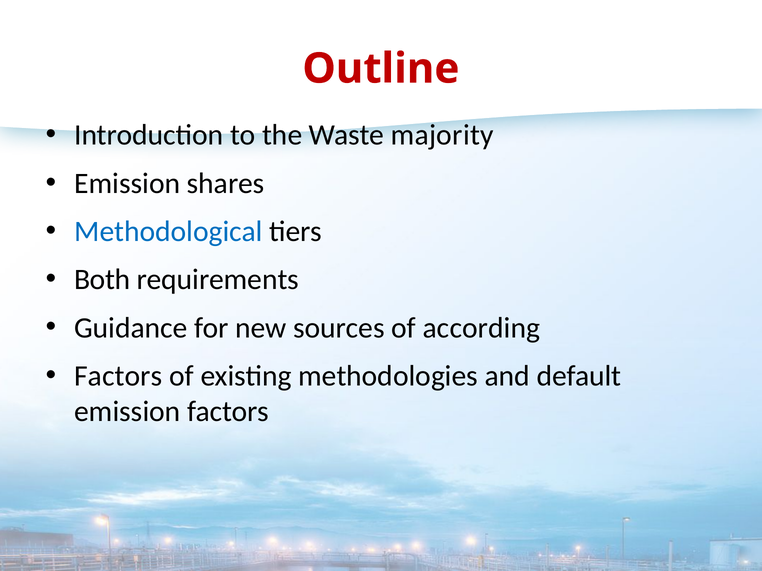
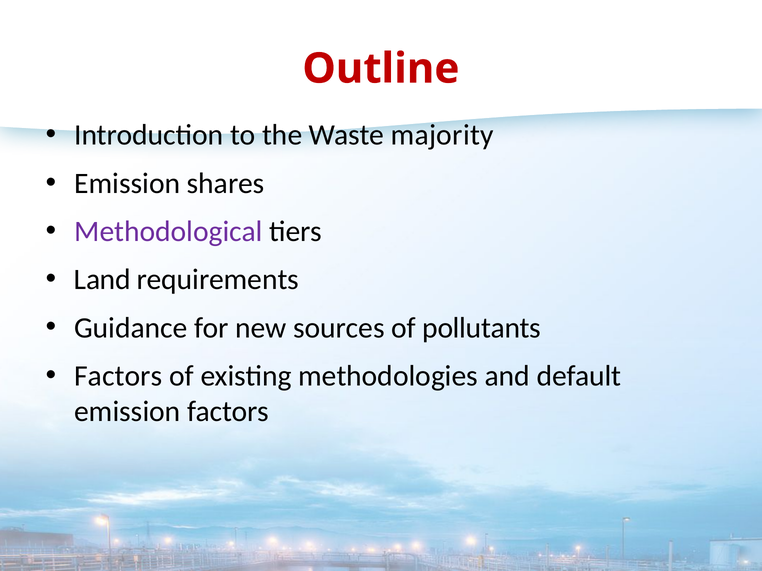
Methodological colour: blue -> purple
Both: Both -> Land
according: according -> pollutants
